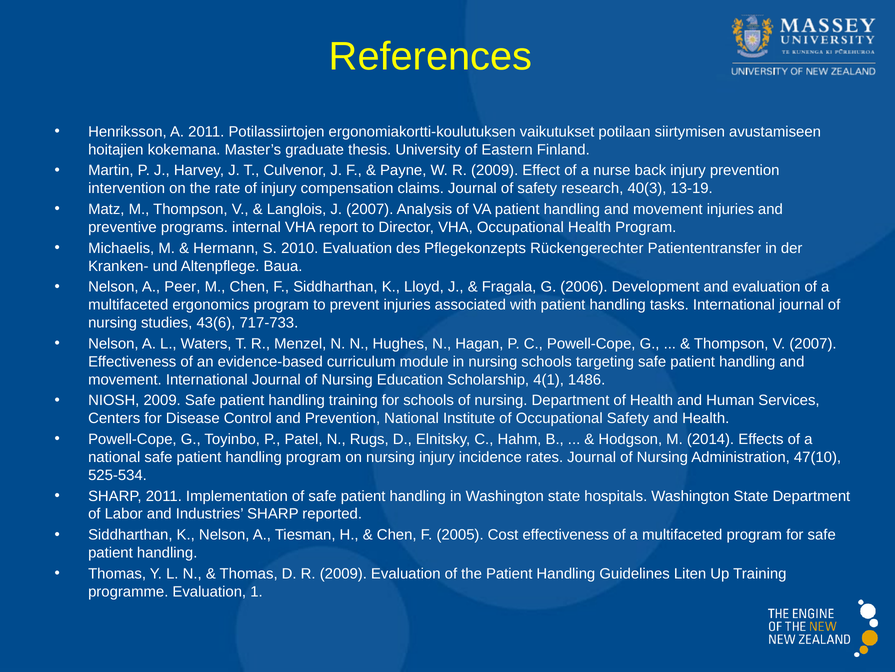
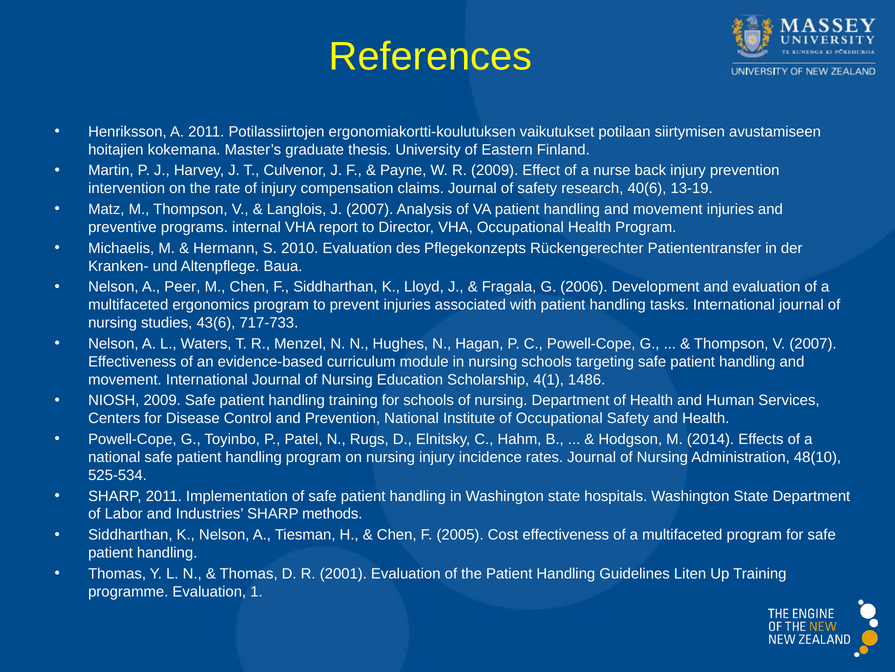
40(3: 40(3 -> 40(6
47(10: 47(10 -> 48(10
reported: reported -> methods
D R 2009: 2009 -> 2001
